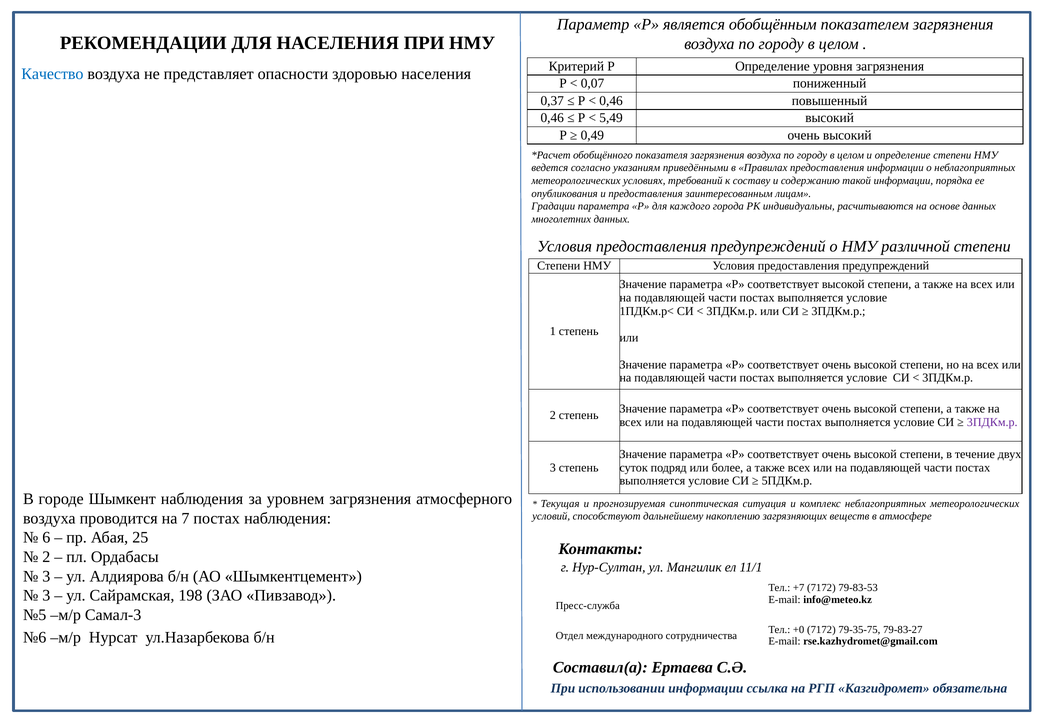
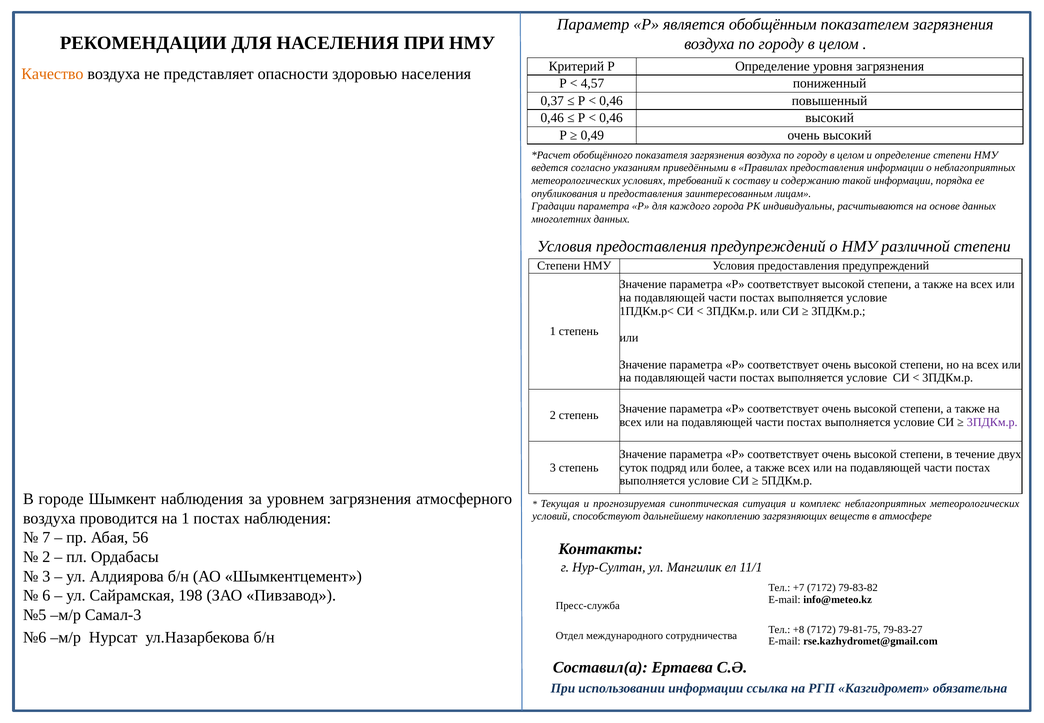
Качество colour: blue -> orange
0,07: 0,07 -> 4,57
5,49 at (611, 118): 5,49 -> 0,46
на 7: 7 -> 1
6: 6 -> 7
25: 25 -> 56
79-83-53: 79-83-53 -> 79-83-82
3 at (46, 595): 3 -> 6
+0: +0 -> +8
79-35-75: 79-35-75 -> 79-81-75
